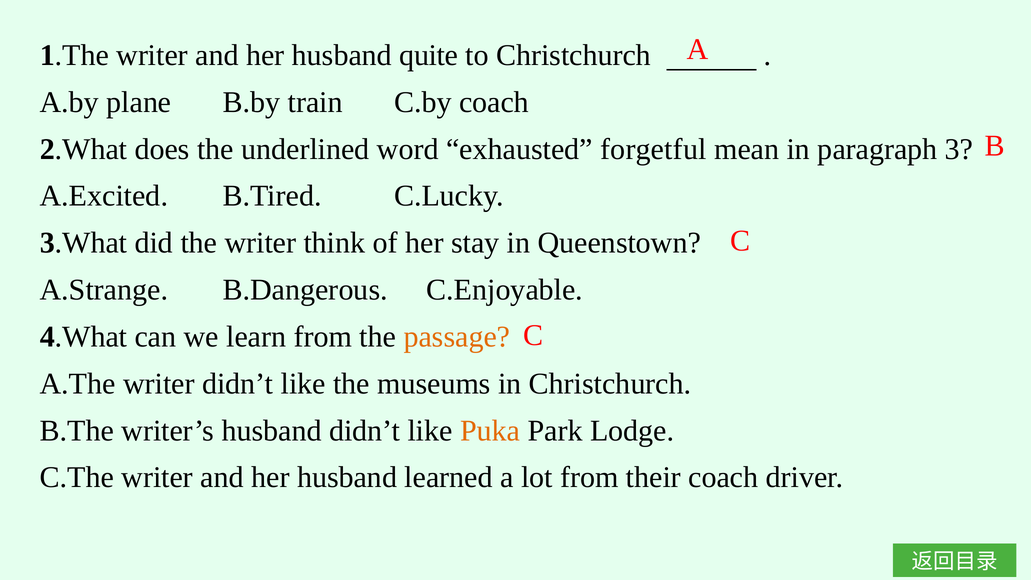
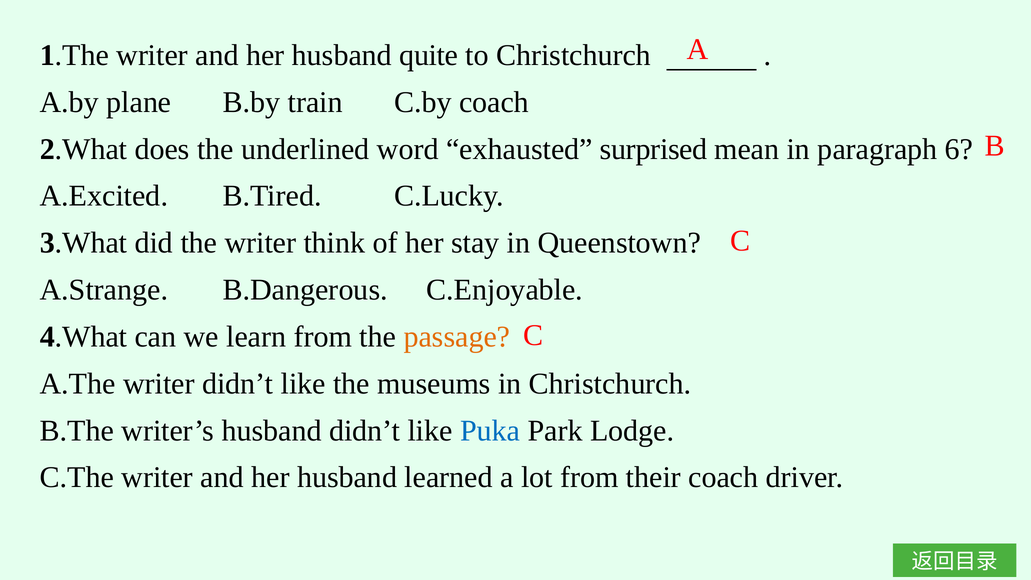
forgetful: forgetful -> surprised
3: 3 -> 6
Puka colour: orange -> blue
